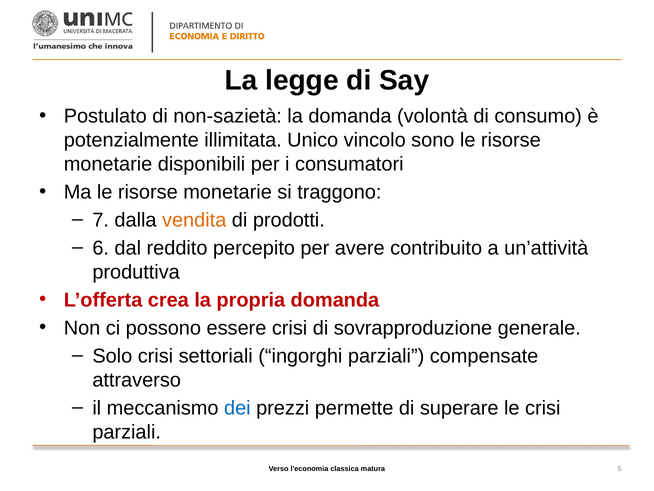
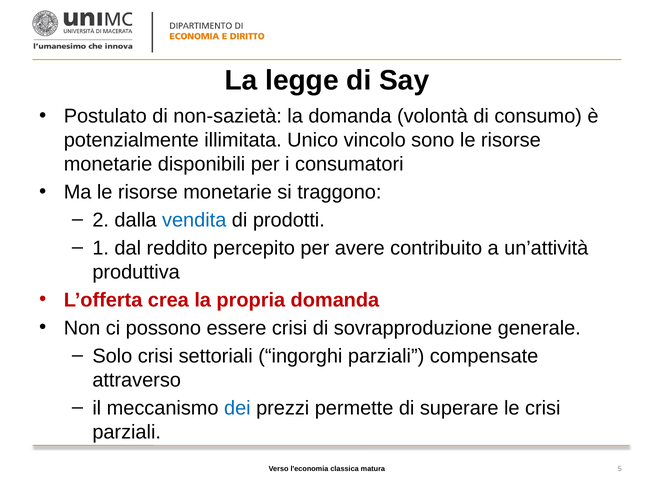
7: 7 -> 2
vendita colour: orange -> blue
6: 6 -> 1
